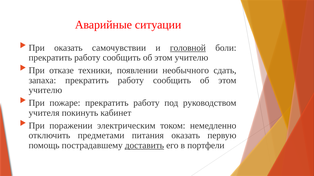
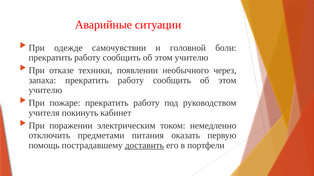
При оказать: оказать -> одежде
головной underline: present -> none
сдать: сдать -> через
